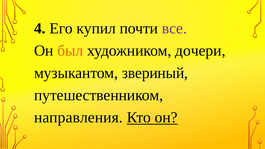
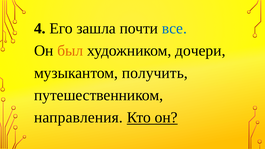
купил: купил -> зашла
все colour: purple -> blue
звериный: звериный -> получить
